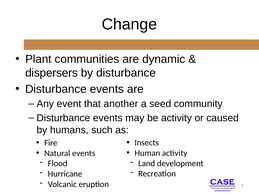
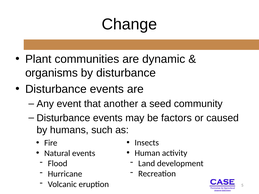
dispersers: dispersers -> organisms
be activity: activity -> factors
